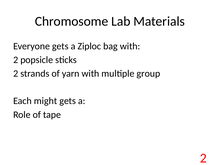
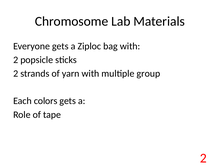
might: might -> colors
